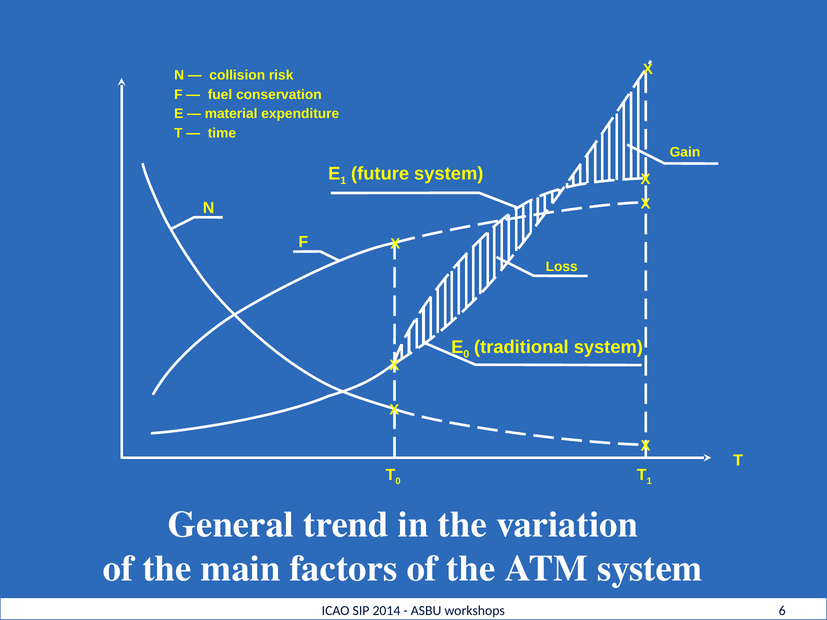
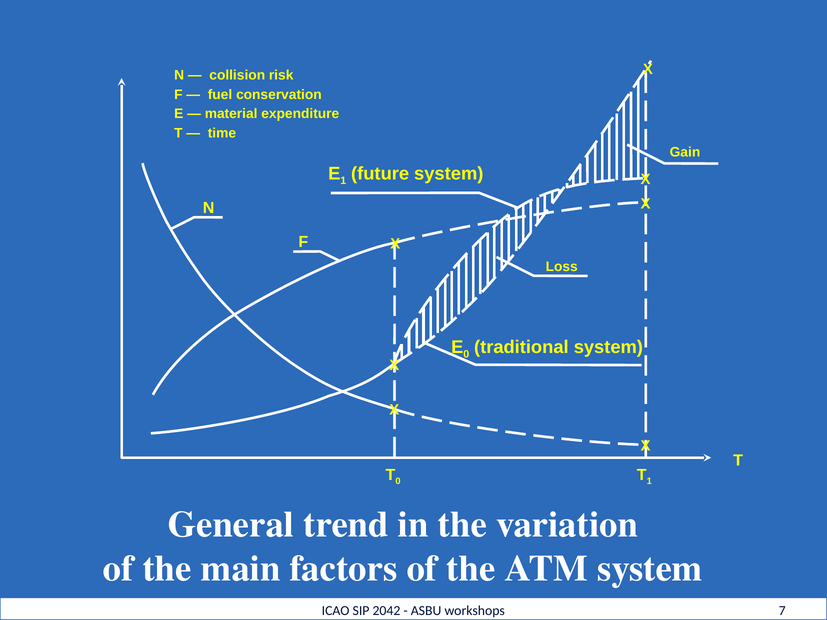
2014: 2014 -> 2042
6: 6 -> 7
